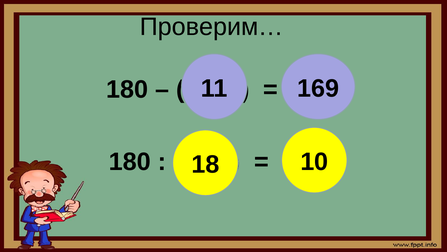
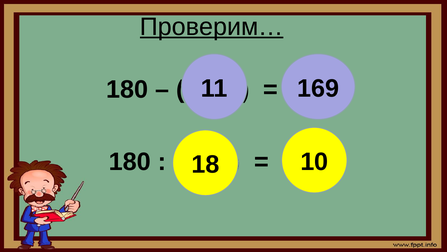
Проверим… underline: none -> present
